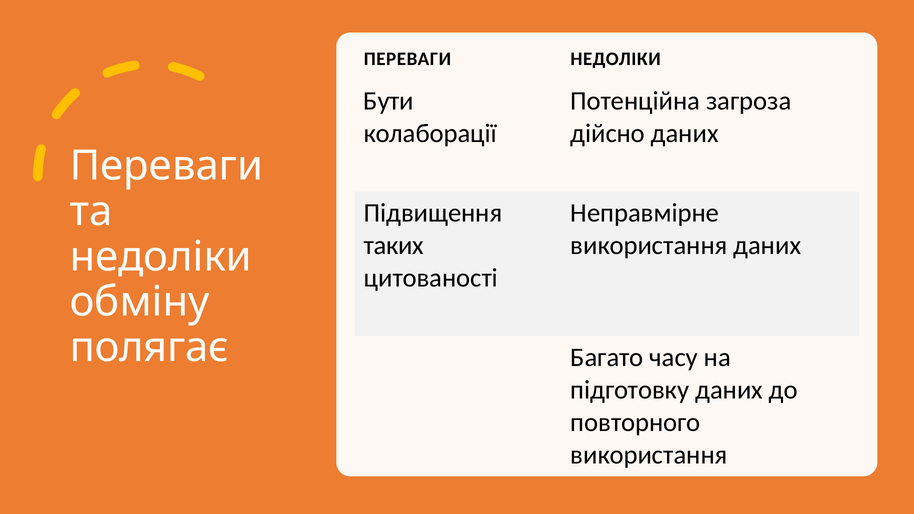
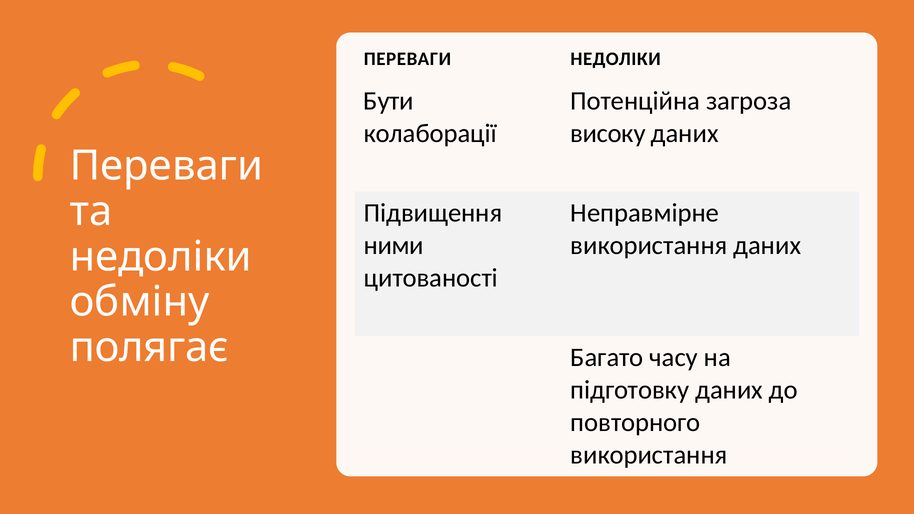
дійсно: дійсно -> високу
таких: таких -> ними
